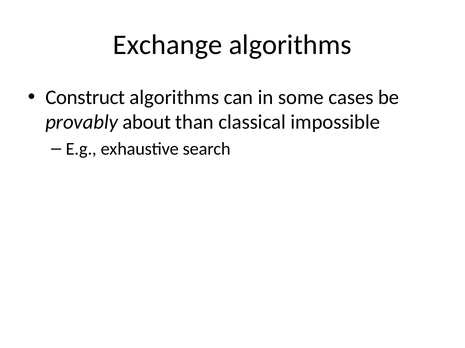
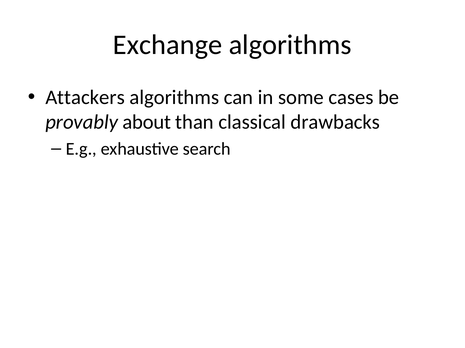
Construct: Construct -> Attackers
impossible: impossible -> drawbacks
